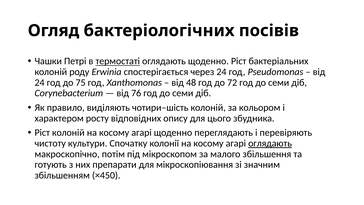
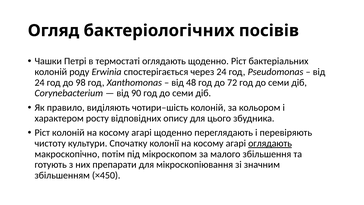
термостаті underline: present -> none
75: 75 -> 98
76: 76 -> 90
